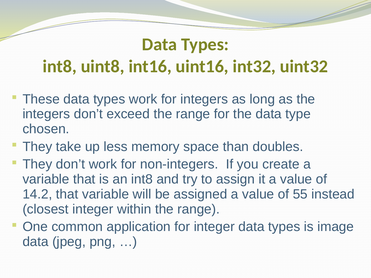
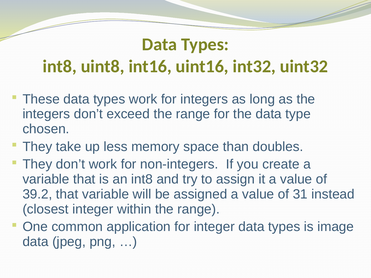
14.2: 14.2 -> 39.2
55: 55 -> 31
